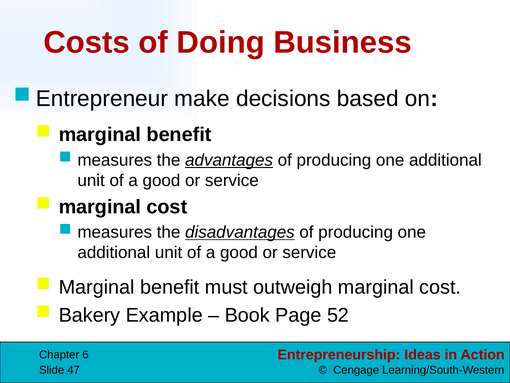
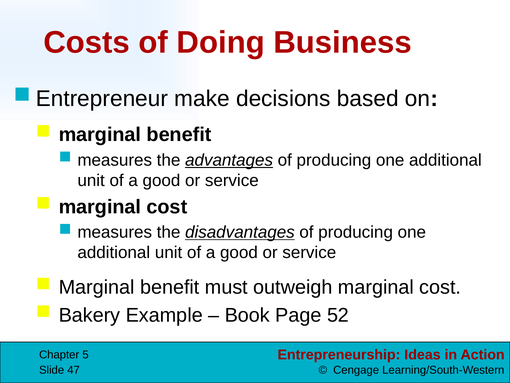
6: 6 -> 5
